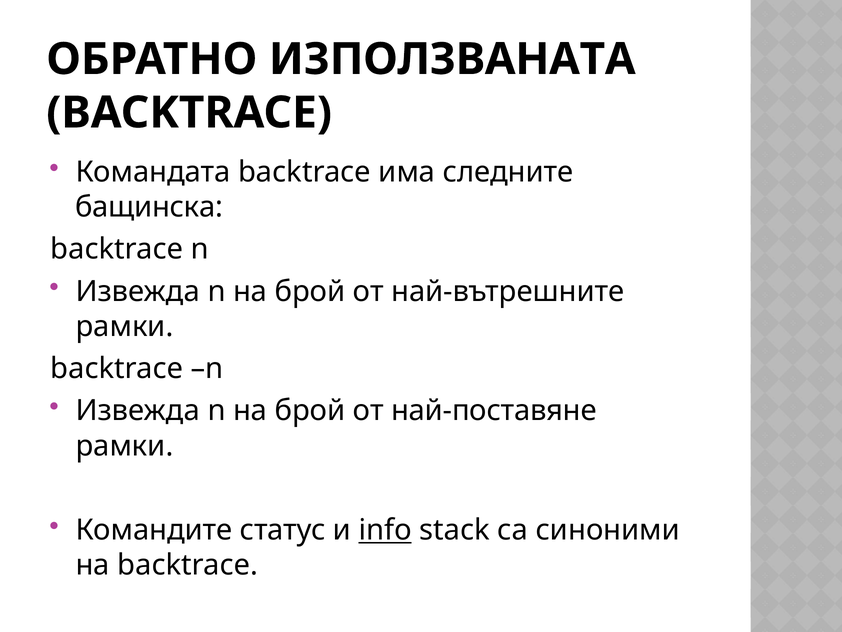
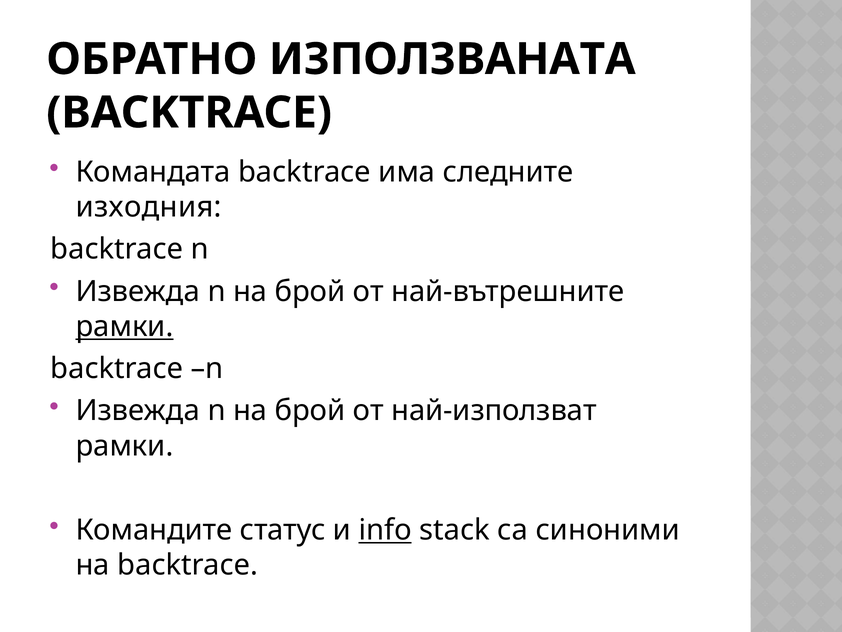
бащинска: бащинска -> изходния
рамки at (125, 326) underline: none -> present
най-поставяне: най-поставяне -> най-използват
